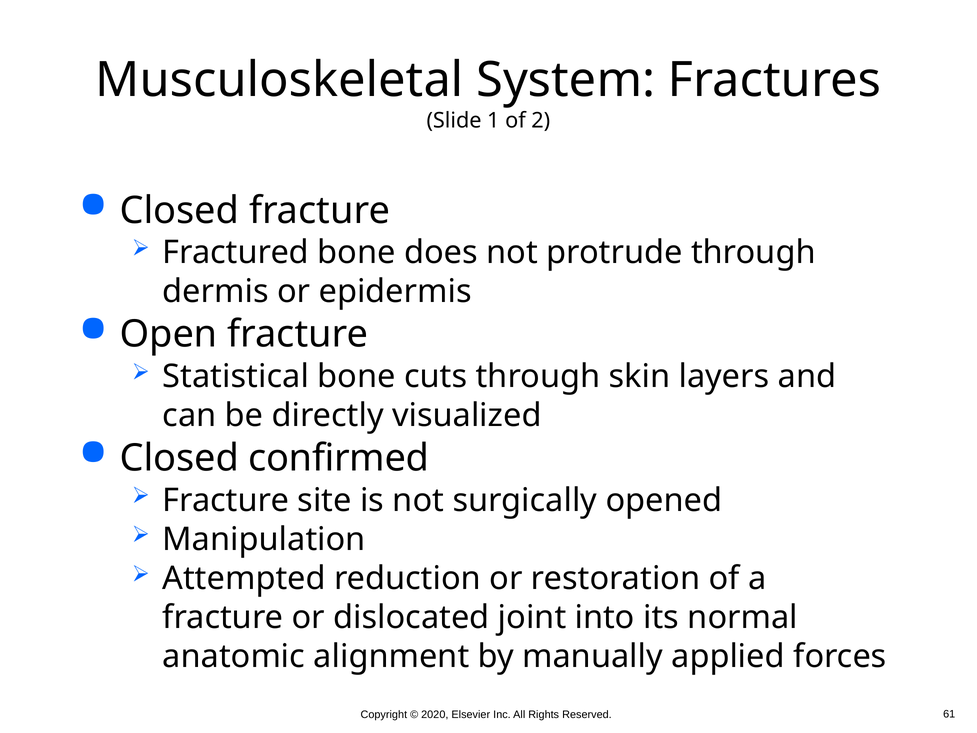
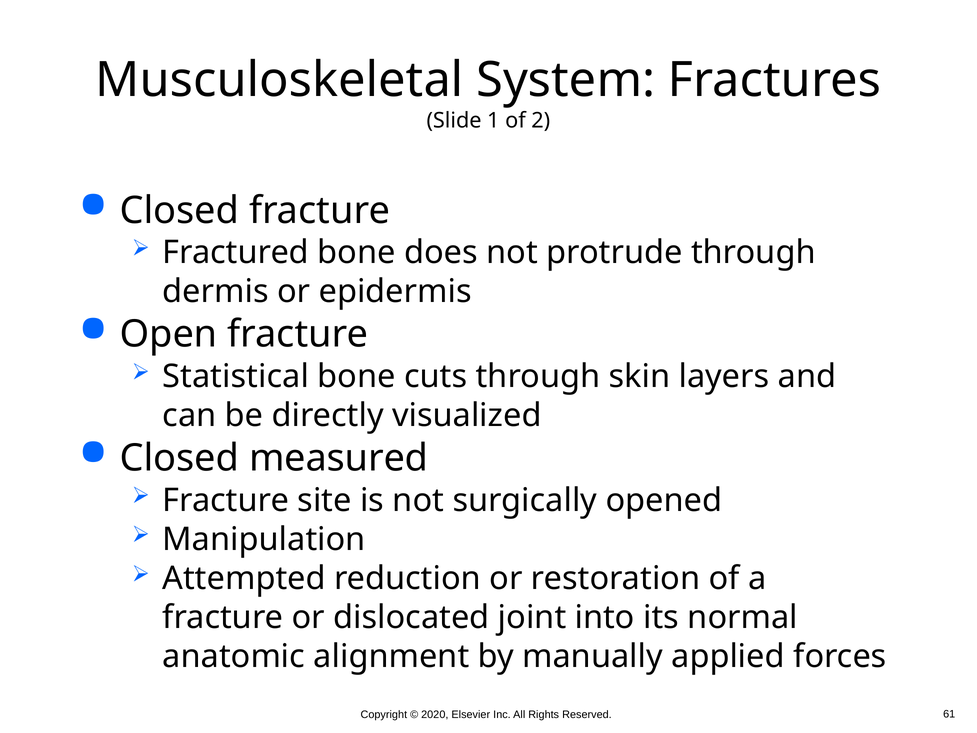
confirmed: confirmed -> measured
